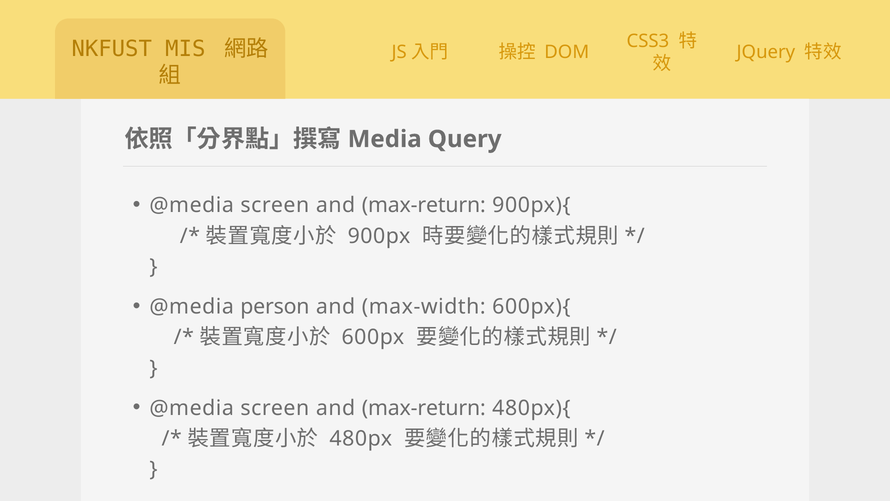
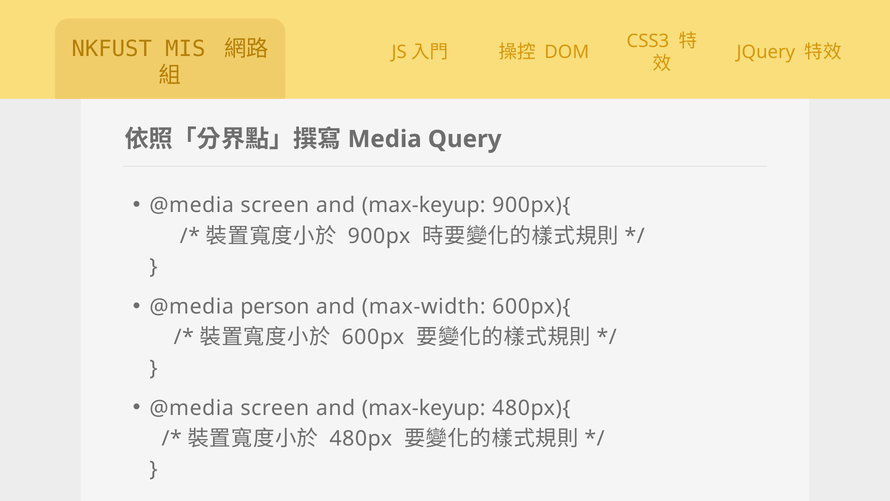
max-return at (424, 205): max-return -> max-keyup
max-return at (424, 408): max-return -> max-keyup
